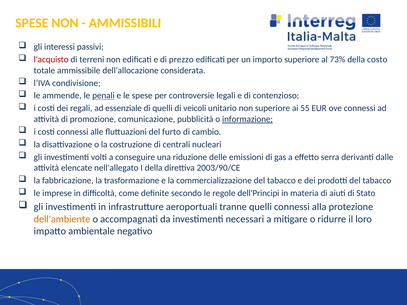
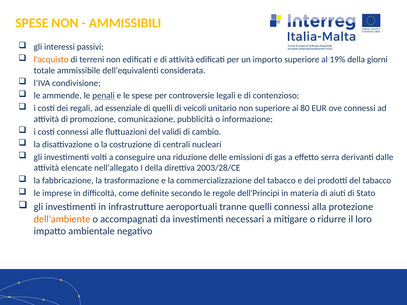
l'acquisto colour: red -> orange
di prezzo: prezzo -> attività
73%: 73% -> 19%
costo: costo -> giorni
dell'allocazione: dell'allocazione -> dell'equivalenti
55: 55 -> 80
informazione underline: present -> none
furto: furto -> validi
2003/90/CE: 2003/90/CE -> 2003/28/CE
